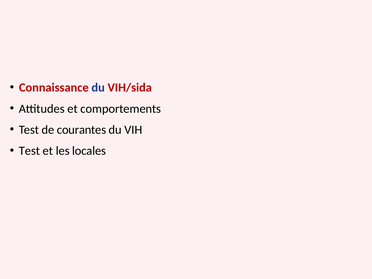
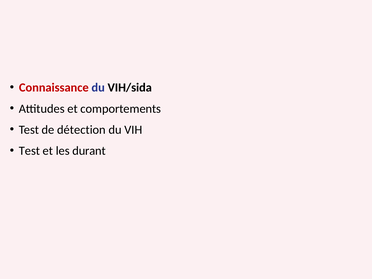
VIH/sida colour: red -> black
courantes: courantes -> détection
locales: locales -> durant
